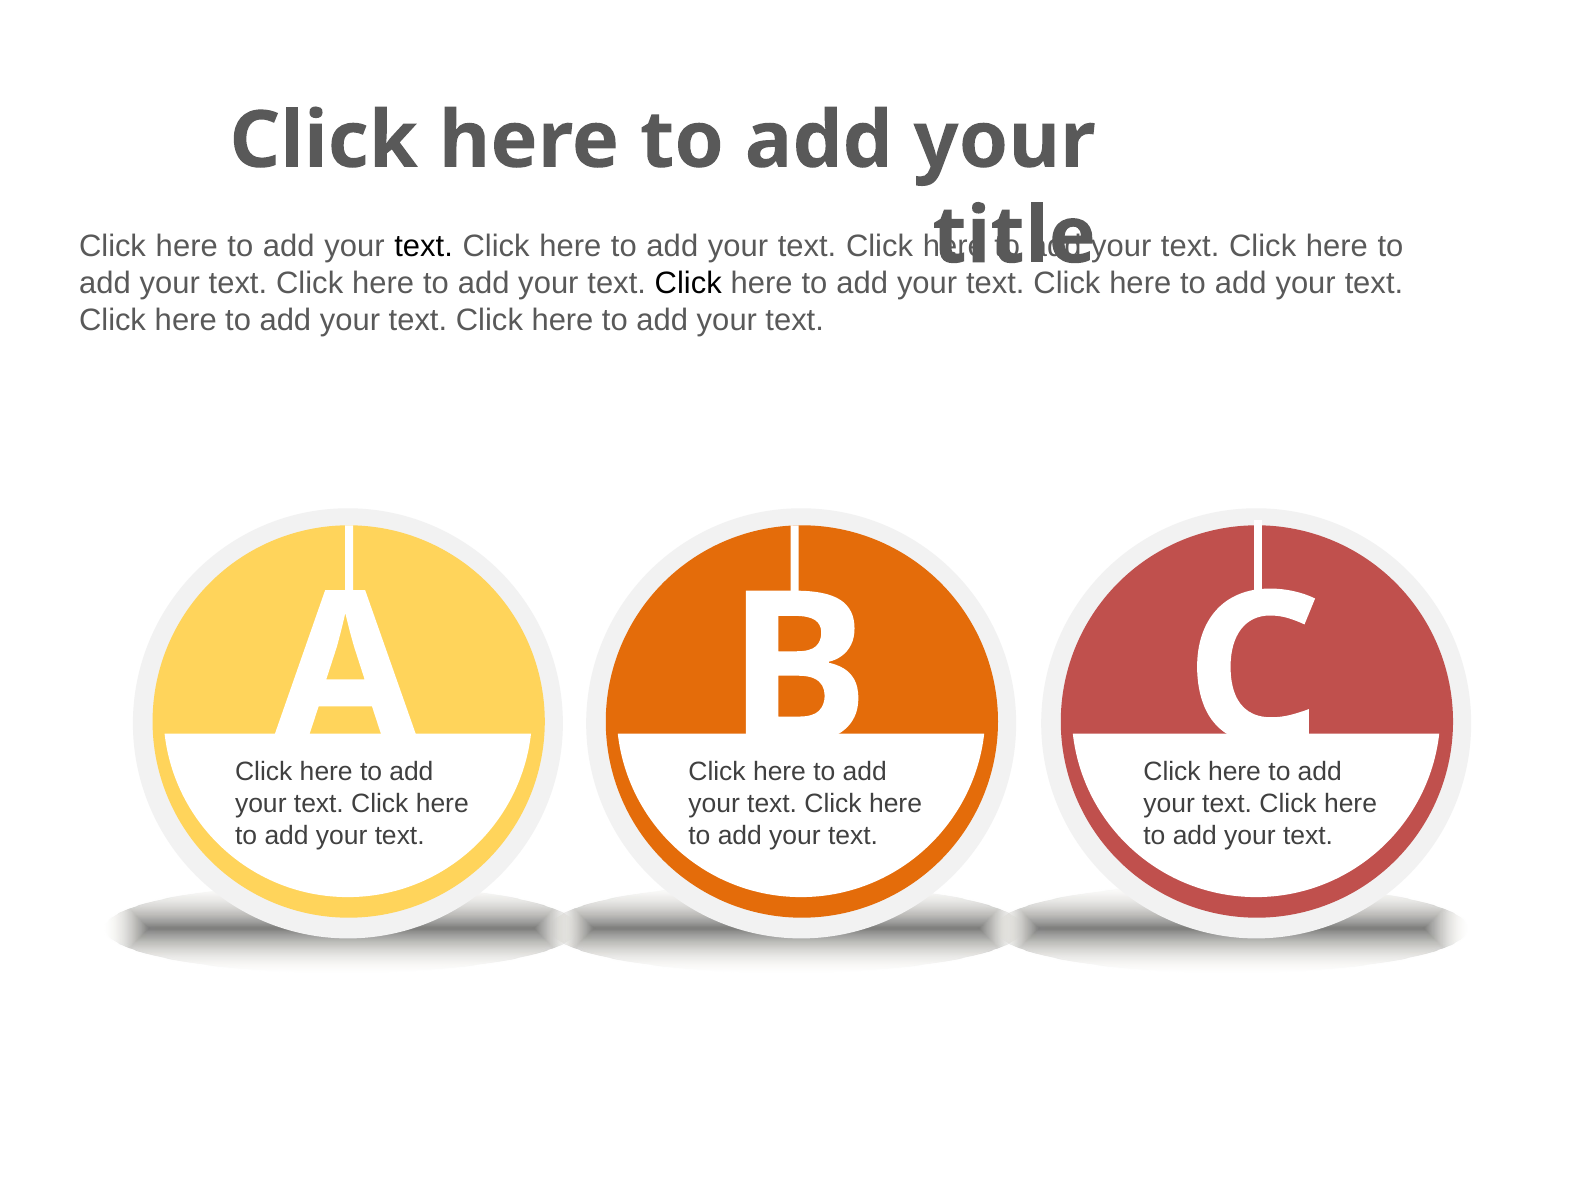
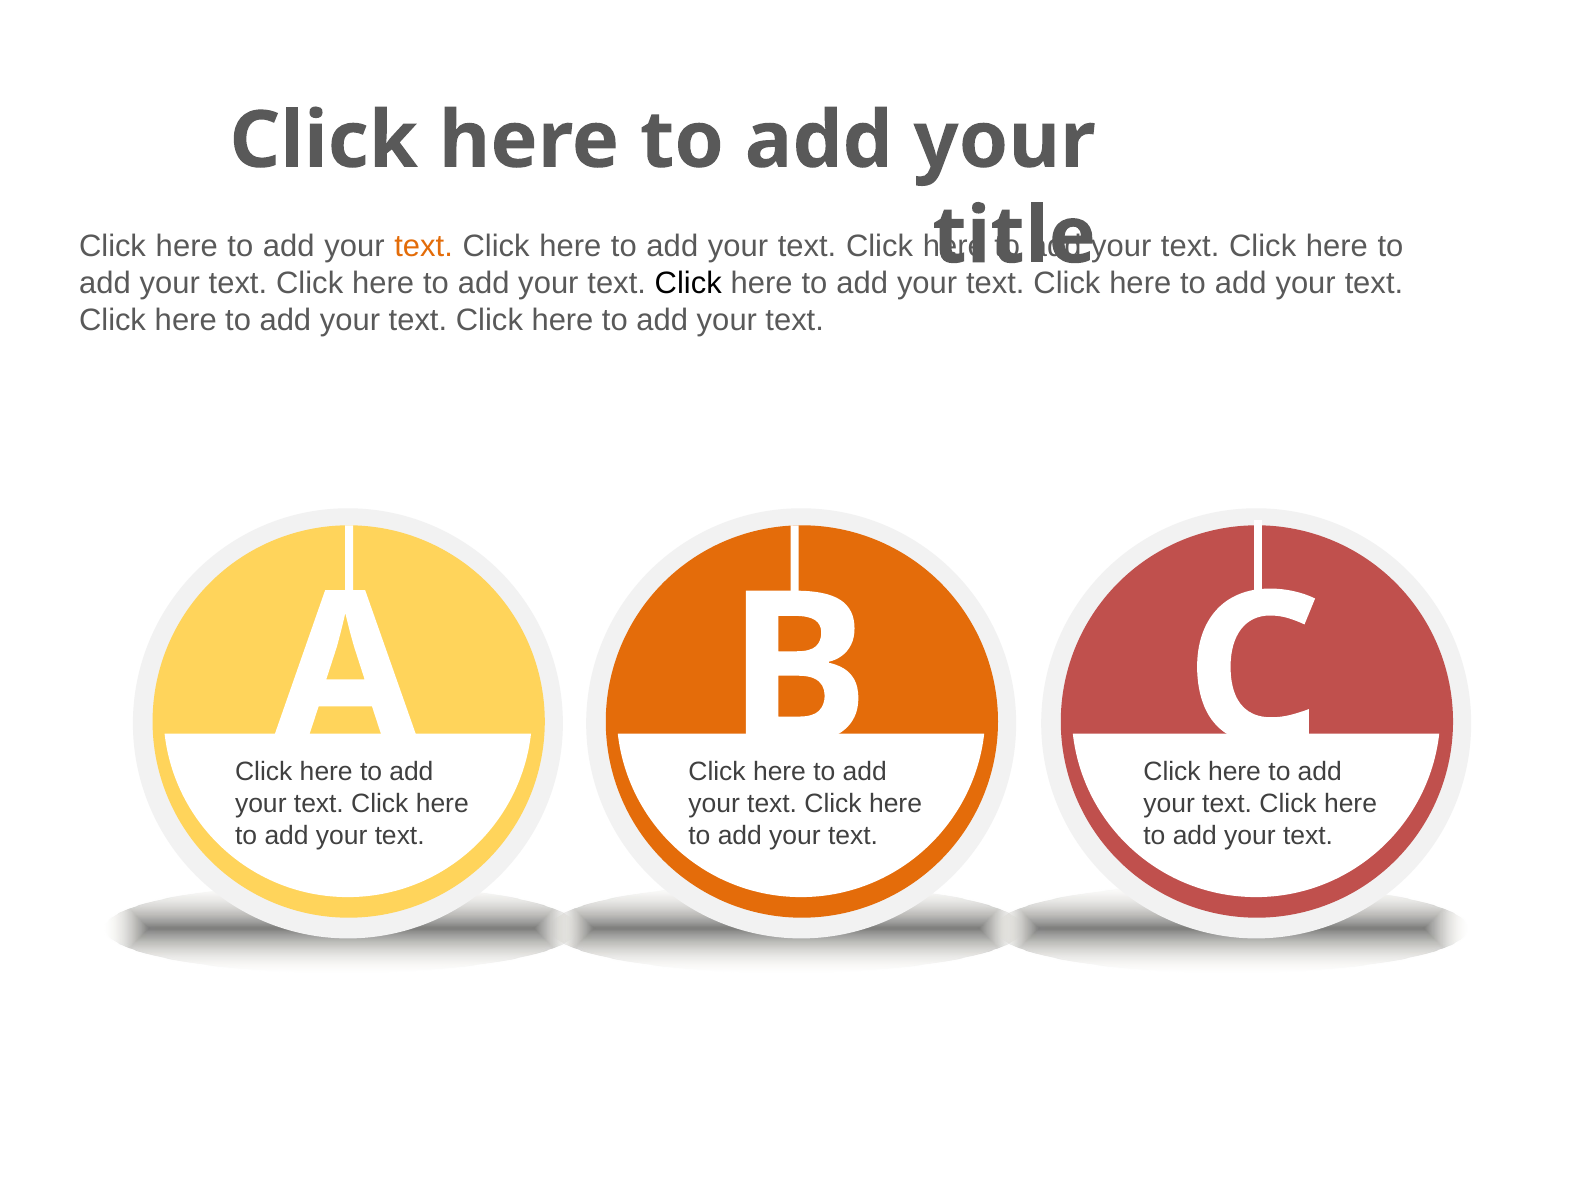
text at (424, 246) colour: black -> orange
